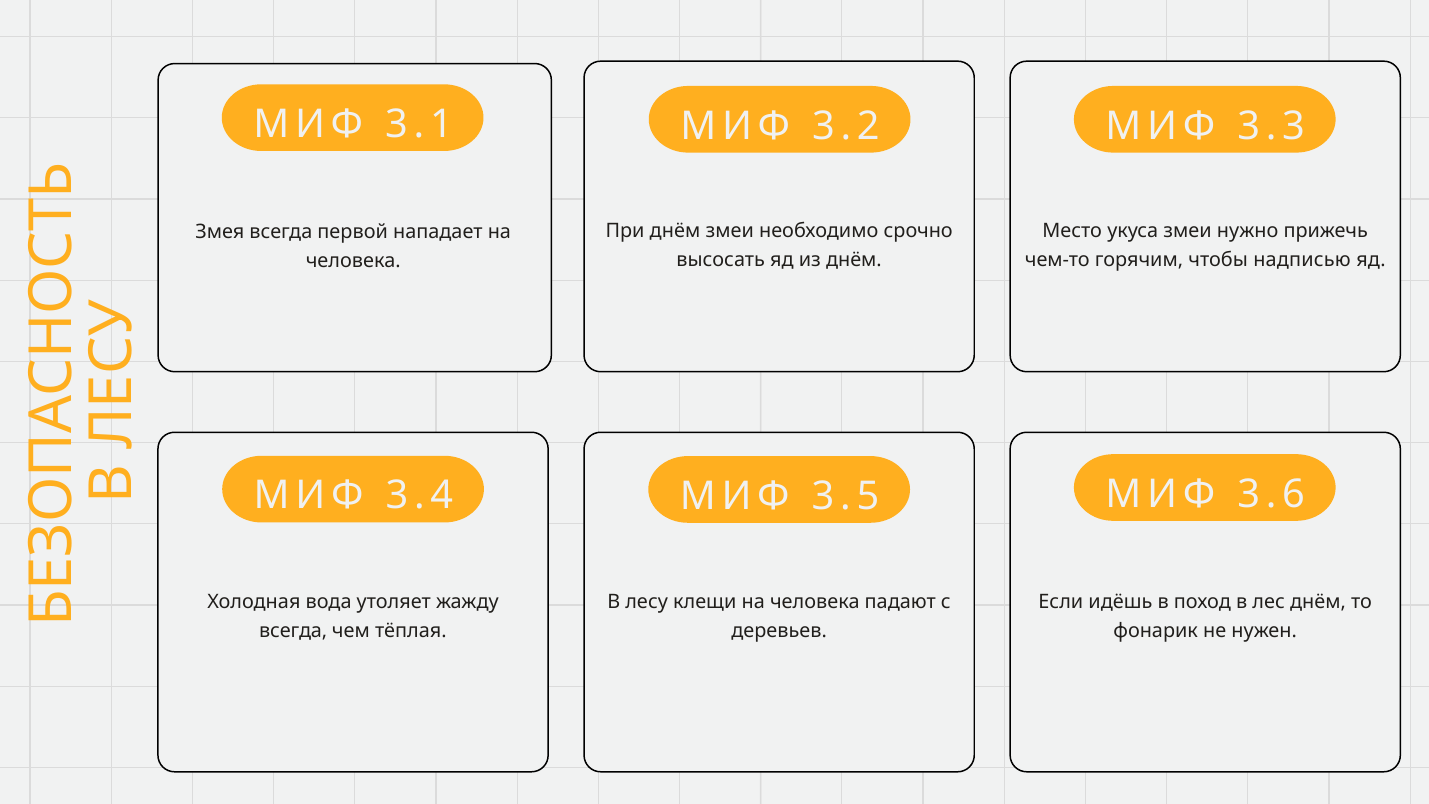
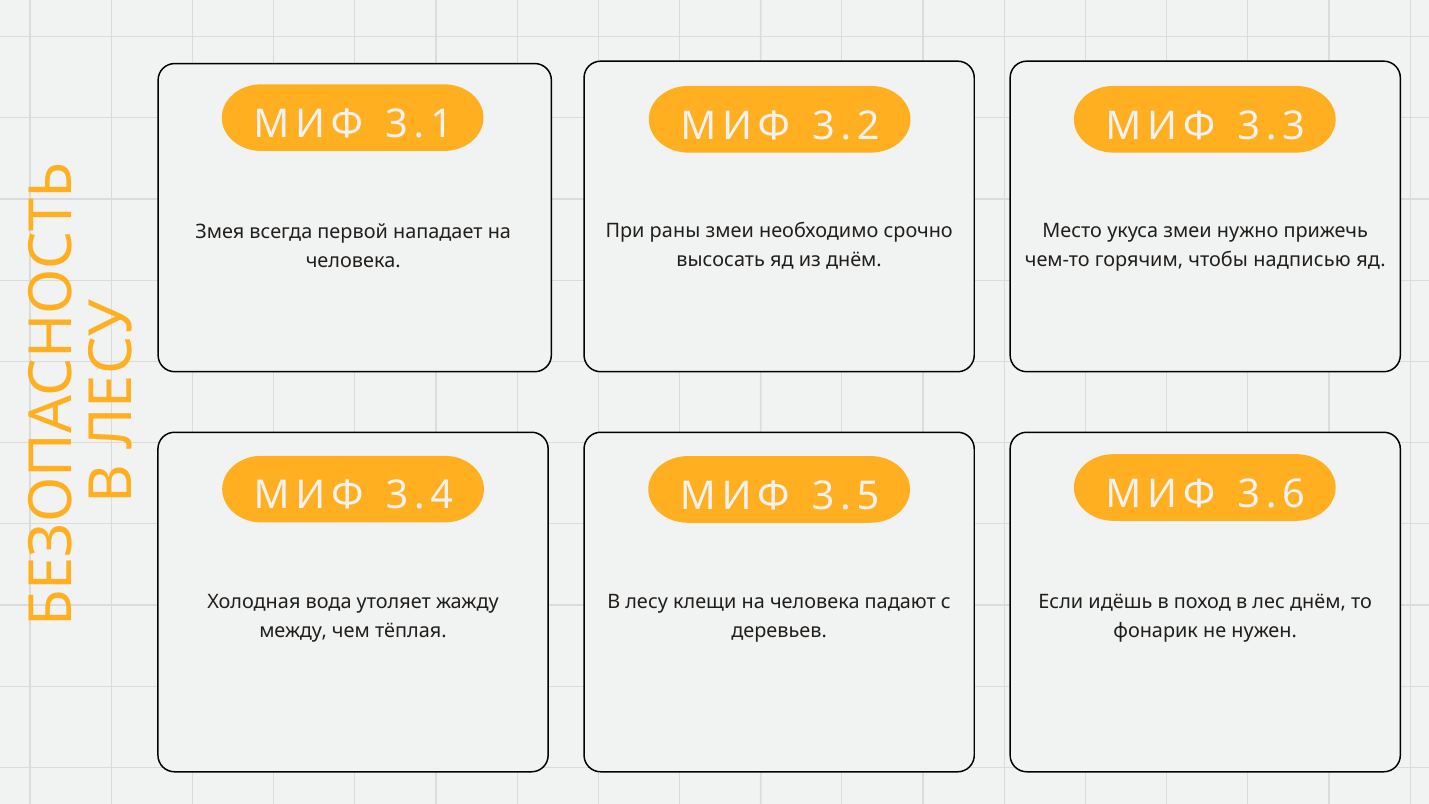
При днём: днём -> раны
всегда at (293, 631): всегда -> между
